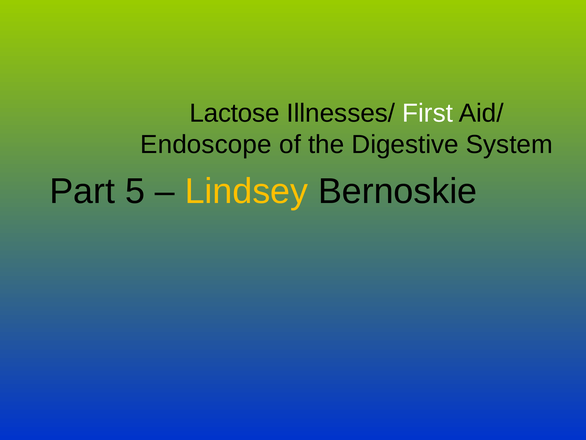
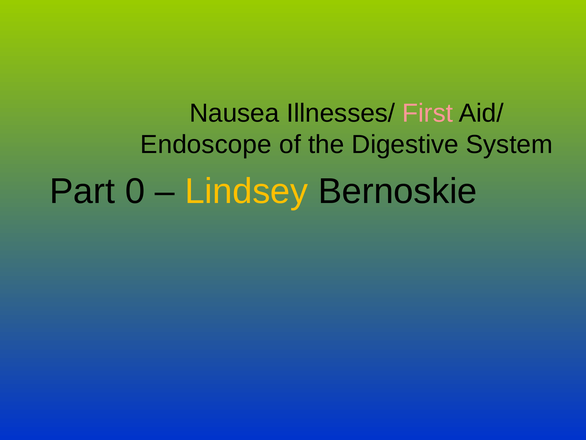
Lactose: Lactose -> Nausea
First colour: white -> pink
5: 5 -> 0
